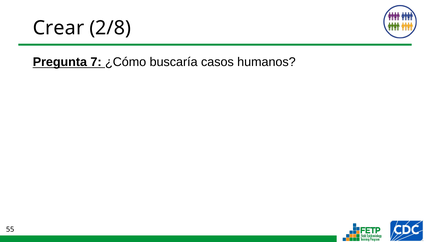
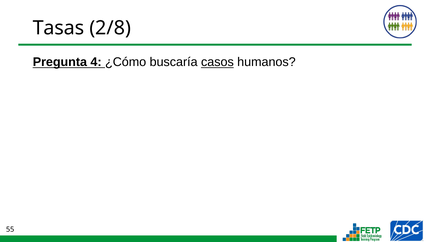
Crear: Crear -> Tasas
7: 7 -> 4
casos underline: none -> present
